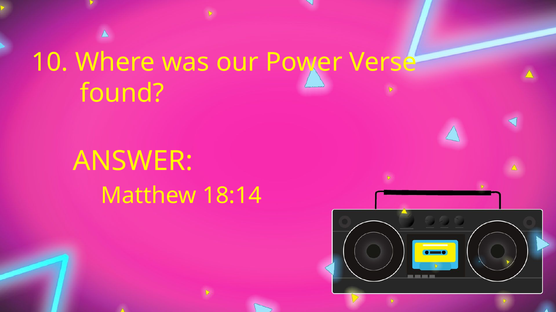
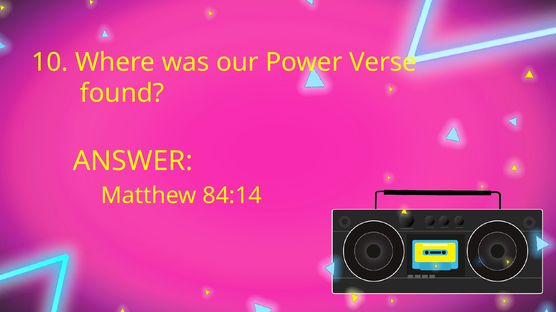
18:14: 18:14 -> 84:14
